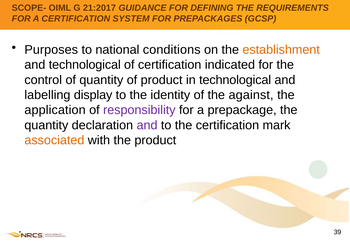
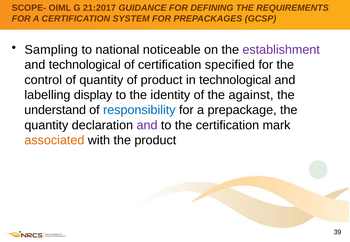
Purposes: Purposes -> Sampling
conditions: conditions -> noticeable
establishment colour: orange -> purple
indicated: indicated -> specified
application: application -> understand
responsibility colour: purple -> blue
